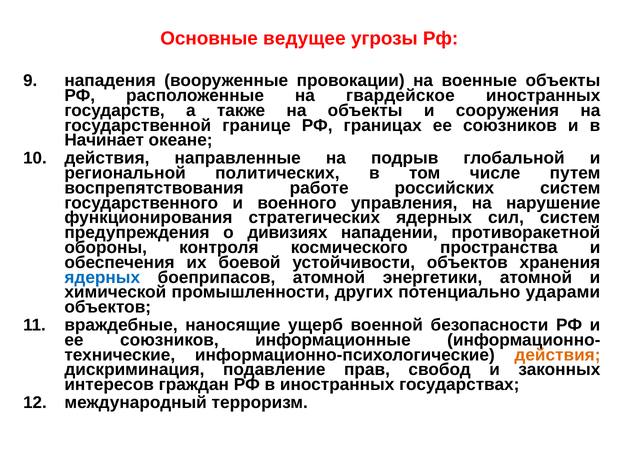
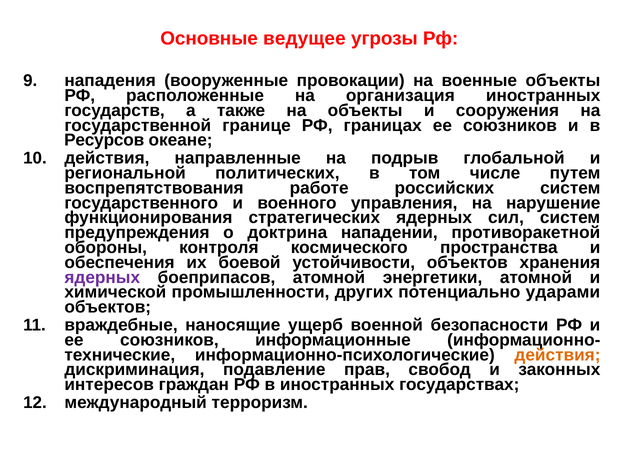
гвардейское: гвардейское -> организация
Начинает: Начинает -> Ресурсов
дивизиях: дивизиях -> доктрина
ядерных at (102, 277) colour: blue -> purple
